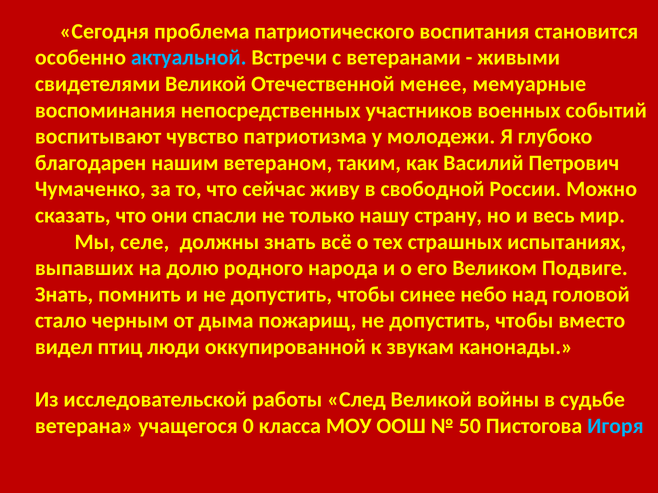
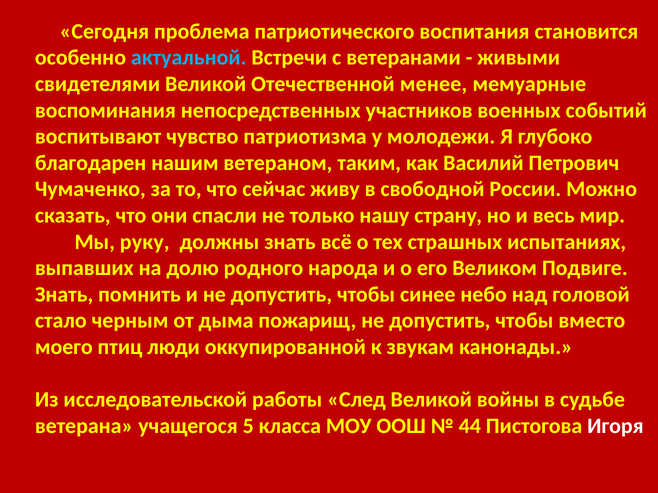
селе: селе -> руку
видел: видел -> моего
0: 0 -> 5
50: 50 -> 44
Игоря colour: light blue -> white
